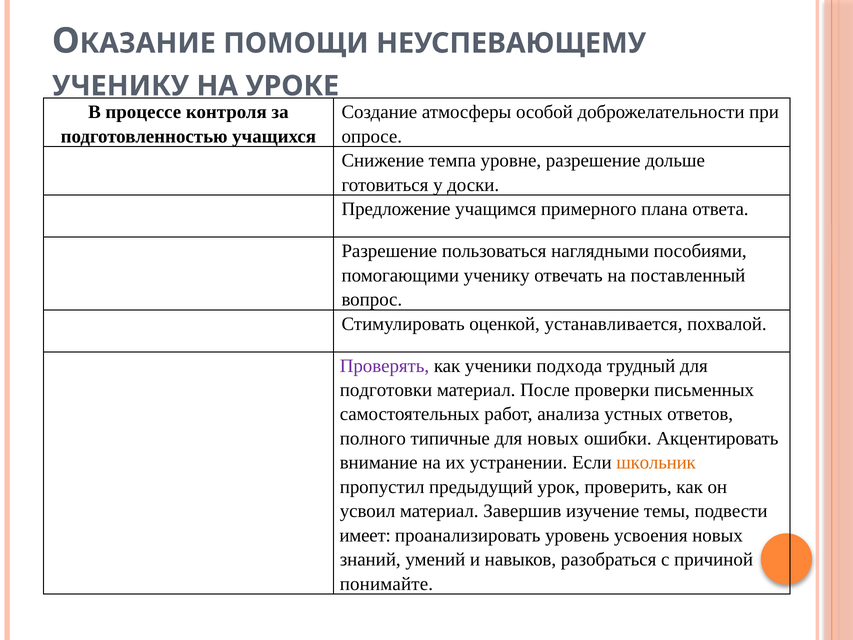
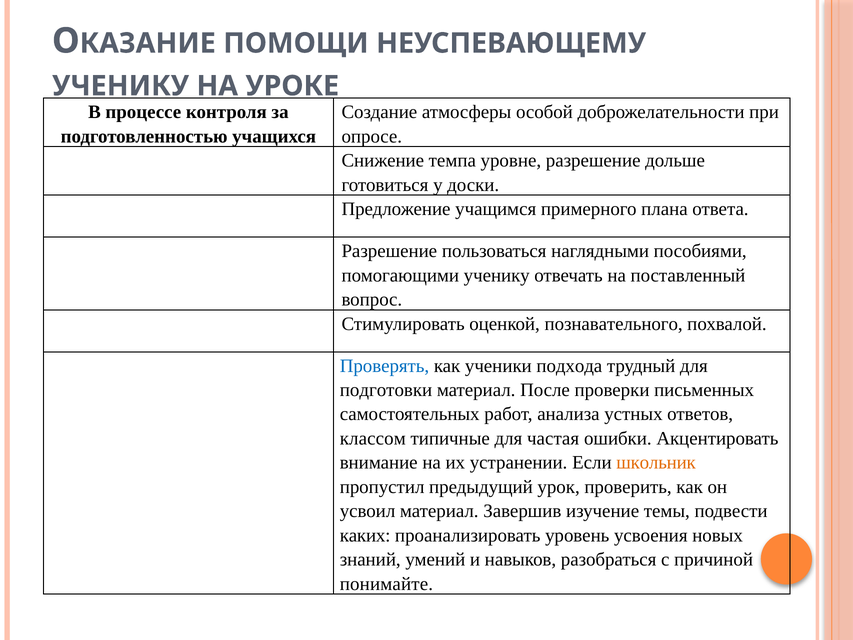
устанавливается: устанавливается -> познавательного
Проверять colour: purple -> blue
полного: полного -> классом
для новых: новых -> частая
имеет: имеет -> каких
